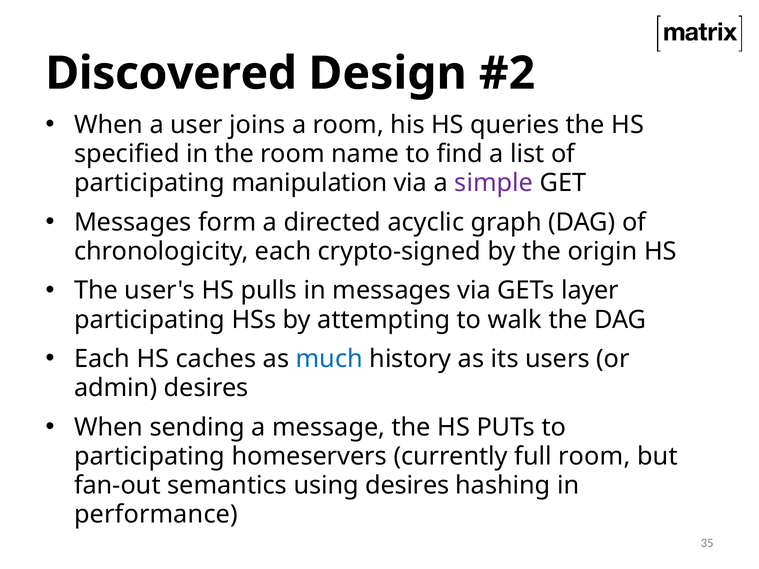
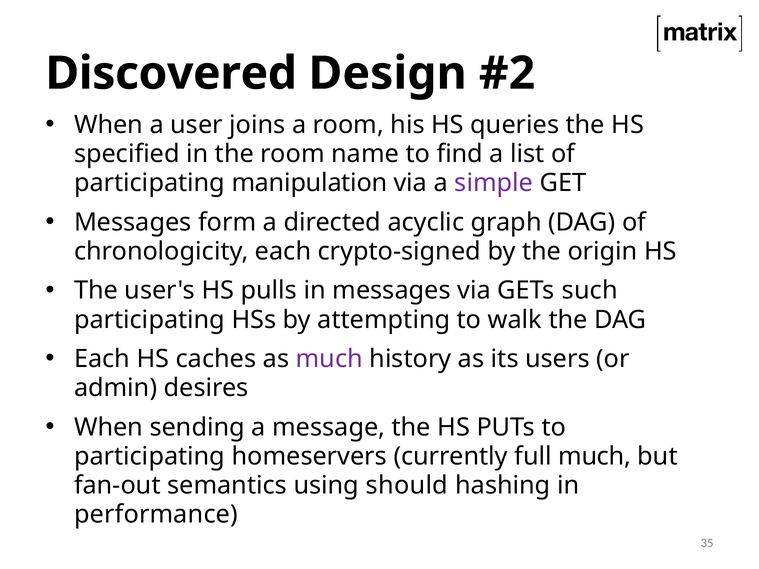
layer: layer -> such
much at (329, 359) colour: blue -> purple
full room: room -> much
using desires: desires -> should
